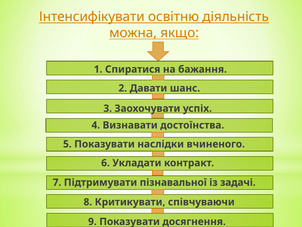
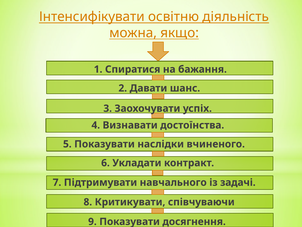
пізнавальної: пізнавальної -> навчального
